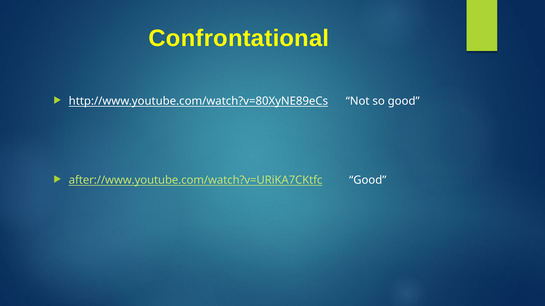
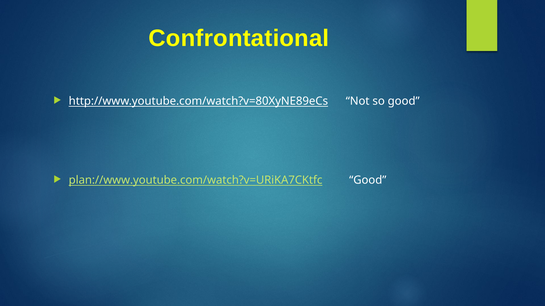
after://www.youtube.com/watch?v=URiKA7CKtfc: after://www.youtube.com/watch?v=URiKA7CKtfc -> plan://www.youtube.com/watch?v=URiKA7CKtfc
